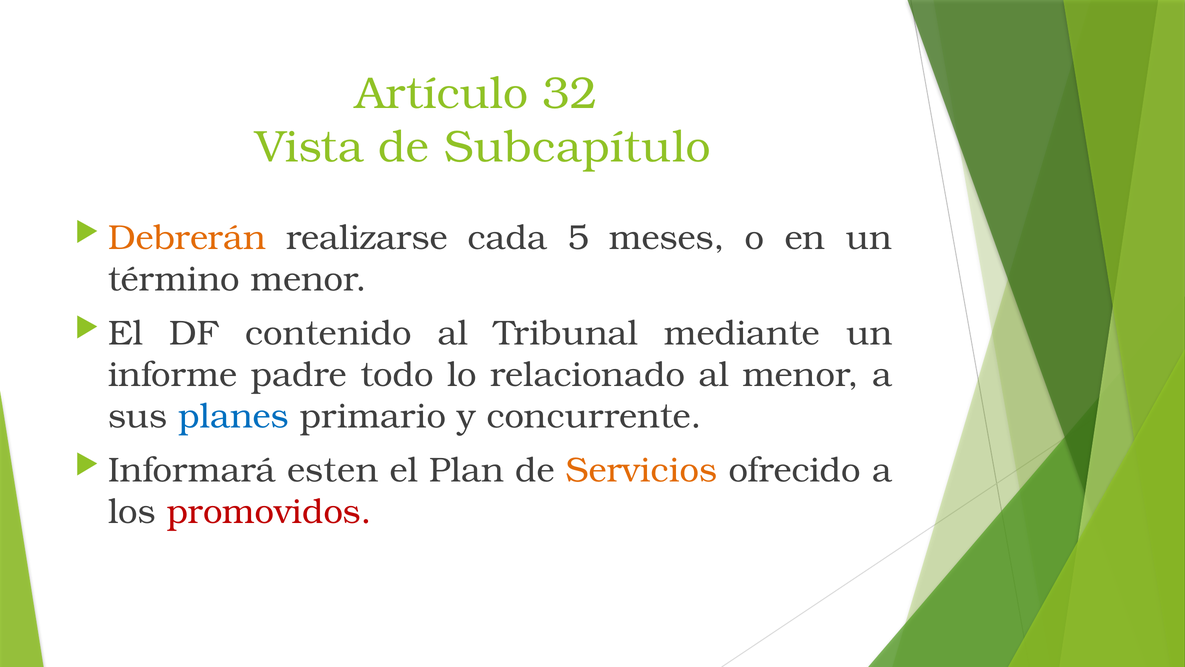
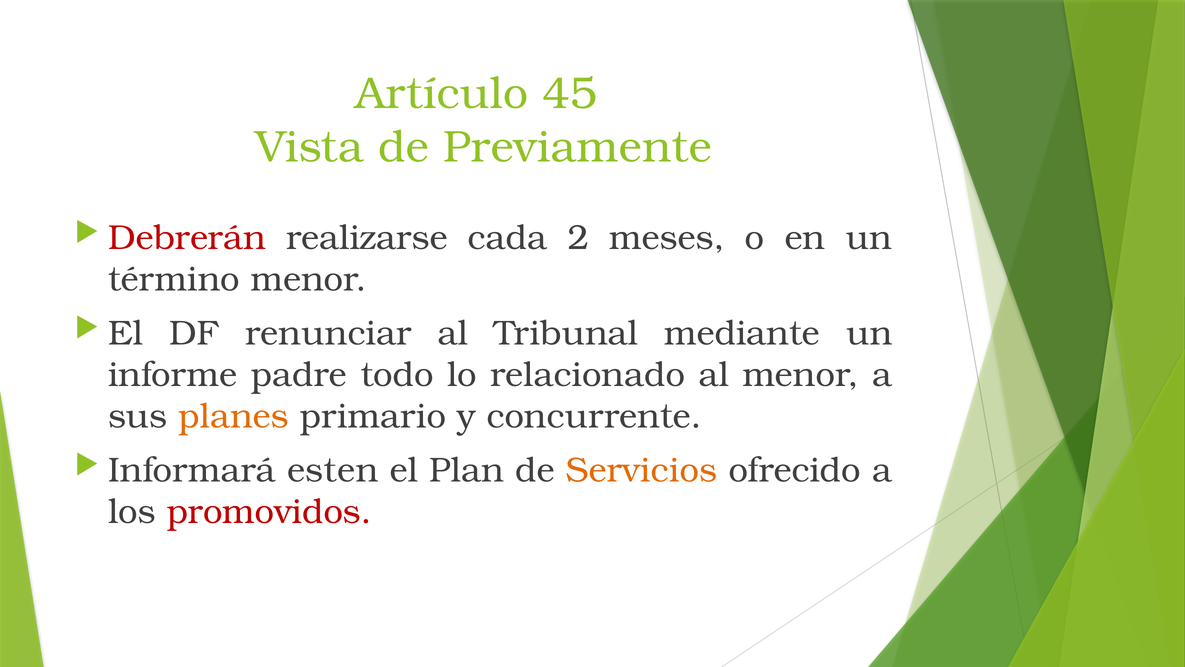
32: 32 -> 45
Subcapítulo: Subcapítulo -> Previamente
Debrerán colour: orange -> red
5: 5 -> 2
contenido: contenido -> renunciar
planes colour: blue -> orange
